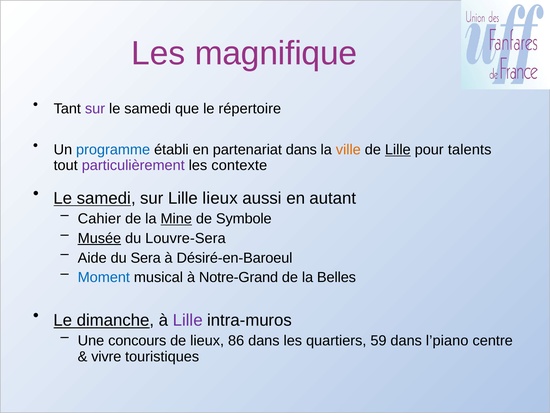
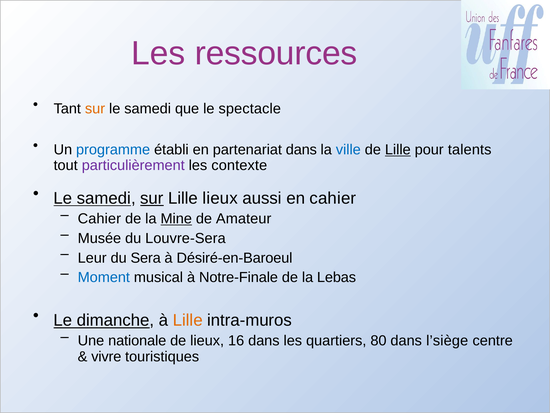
magnifique: magnifique -> ressources
sur at (95, 109) colour: purple -> orange
répertoire: répertoire -> spectacle
ville colour: orange -> blue
sur at (152, 198) underline: none -> present
en autant: autant -> cahier
Symbole: Symbole -> Amateur
Musée underline: present -> none
Aide: Aide -> Leur
Notre-Grand: Notre-Grand -> Notre-Finale
Belles: Belles -> Lebas
Lille at (188, 320) colour: purple -> orange
concours: concours -> nationale
86: 86 -> 16
59: 59 -> 80
l’piano: l’piano -> l’siège
